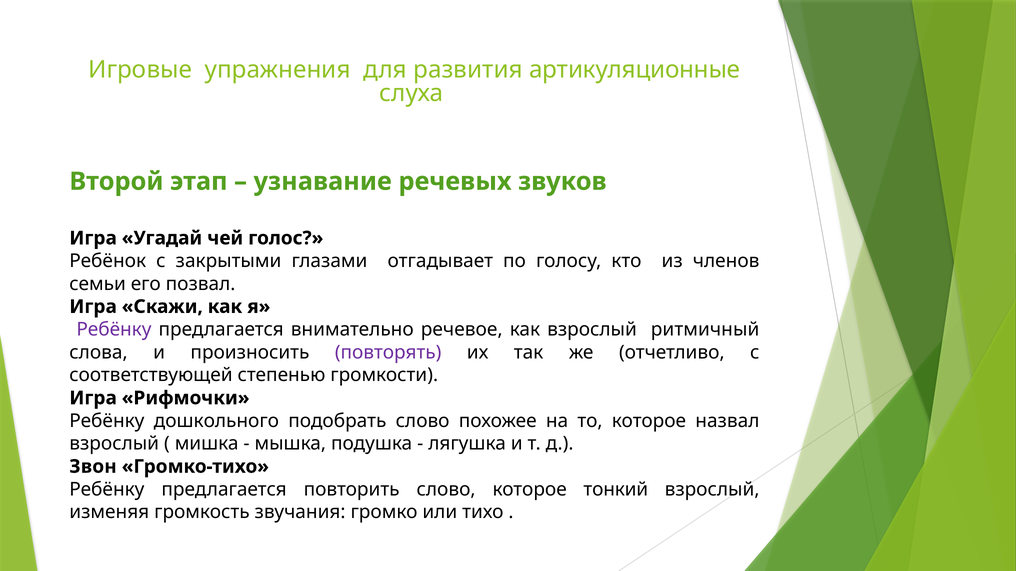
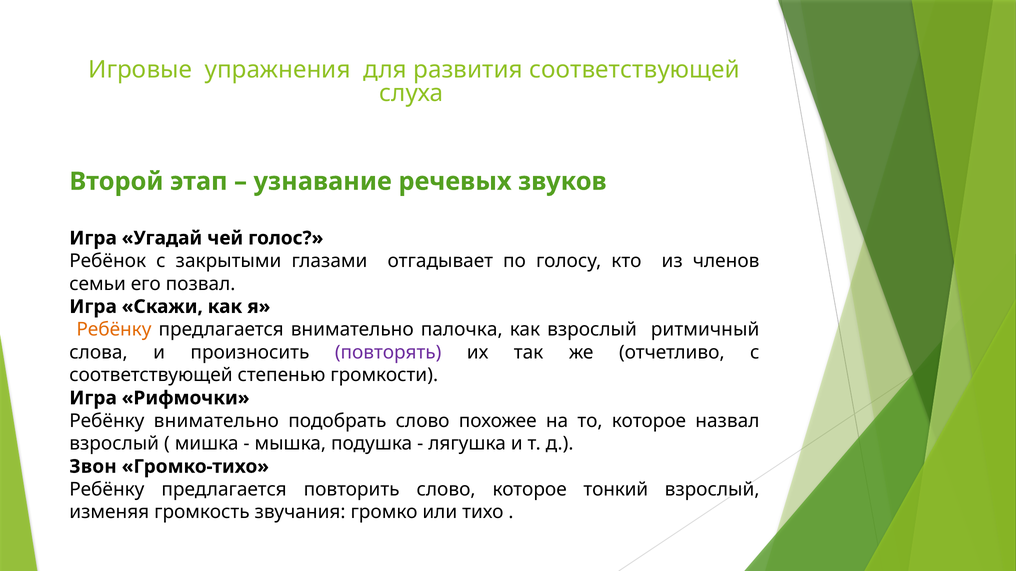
развития артикуляционные: артикуляционные -> соответствующей
Ребёнку at (114, 330) colour: purple -> orange
речевое: речевое -> палочка
Ребёнку дошкольного: дошкольного -> внимательно
